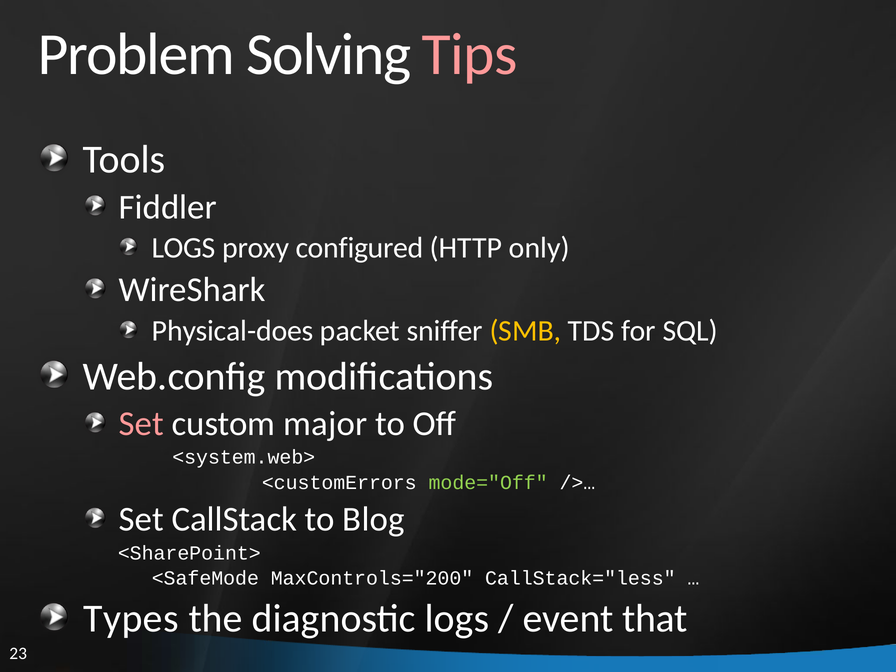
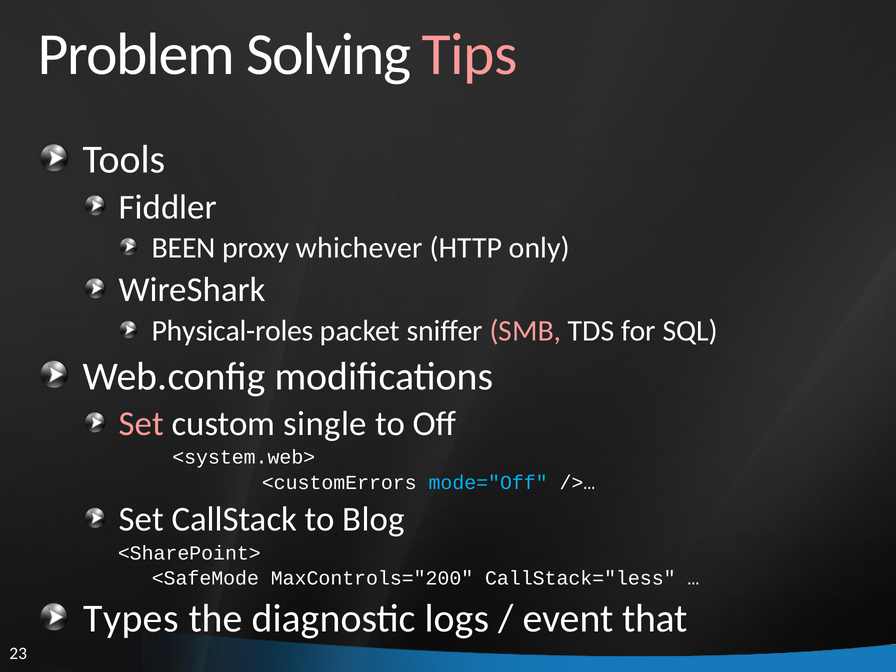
LOGS at (184, 248): LOGS -> BEEN
configured: configured -> whichever
Physical-does: Physical-does -> Physical-roles
SMB colour: yellow -> pink
major: major -> single
mode="Off colour: light green -> light blue
